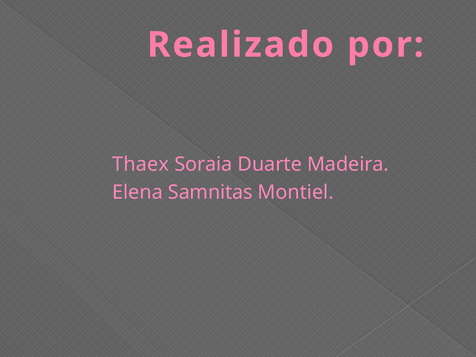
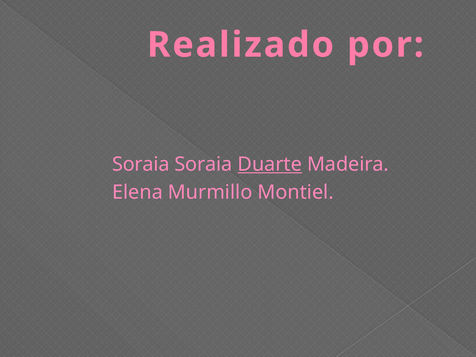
Thaex at (141, 164): Thaex -> Soraia
Duarte underline: none -> present
Samnitas: Samnitas -> Murmillo
